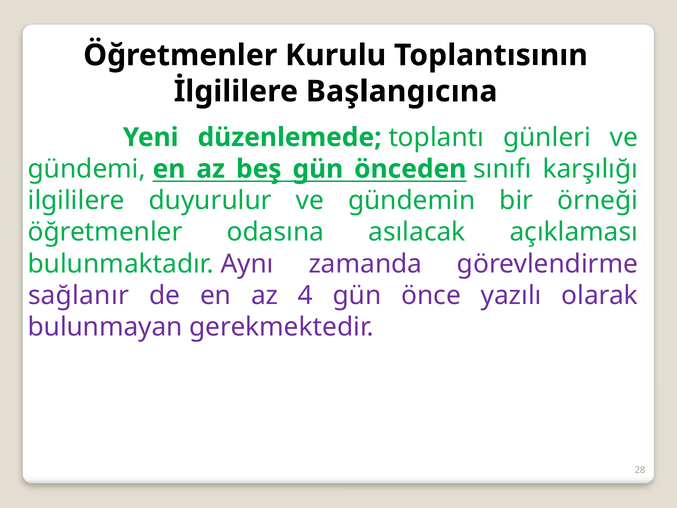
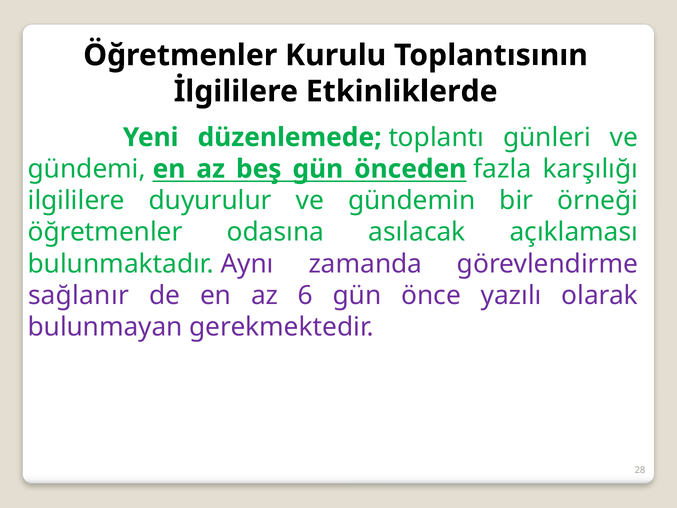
Başlangıcına: Başlangıcına -> Etkinliklerde
sınıfı: sınıfı -> fazla
4: 4 -> 6
